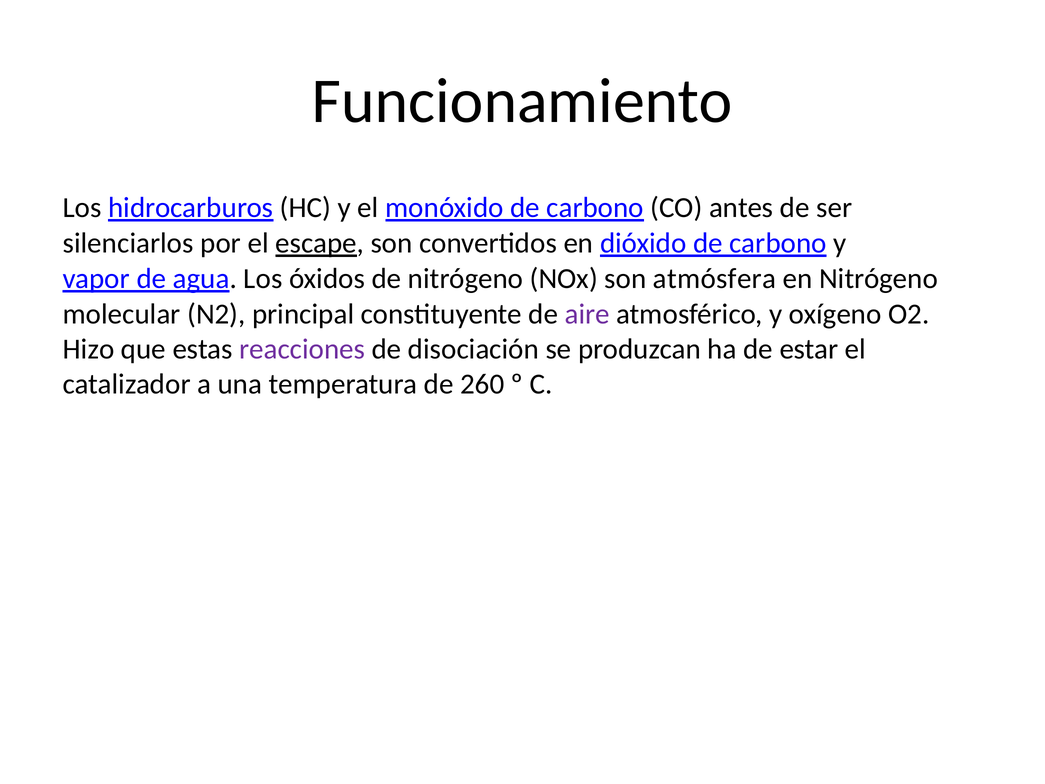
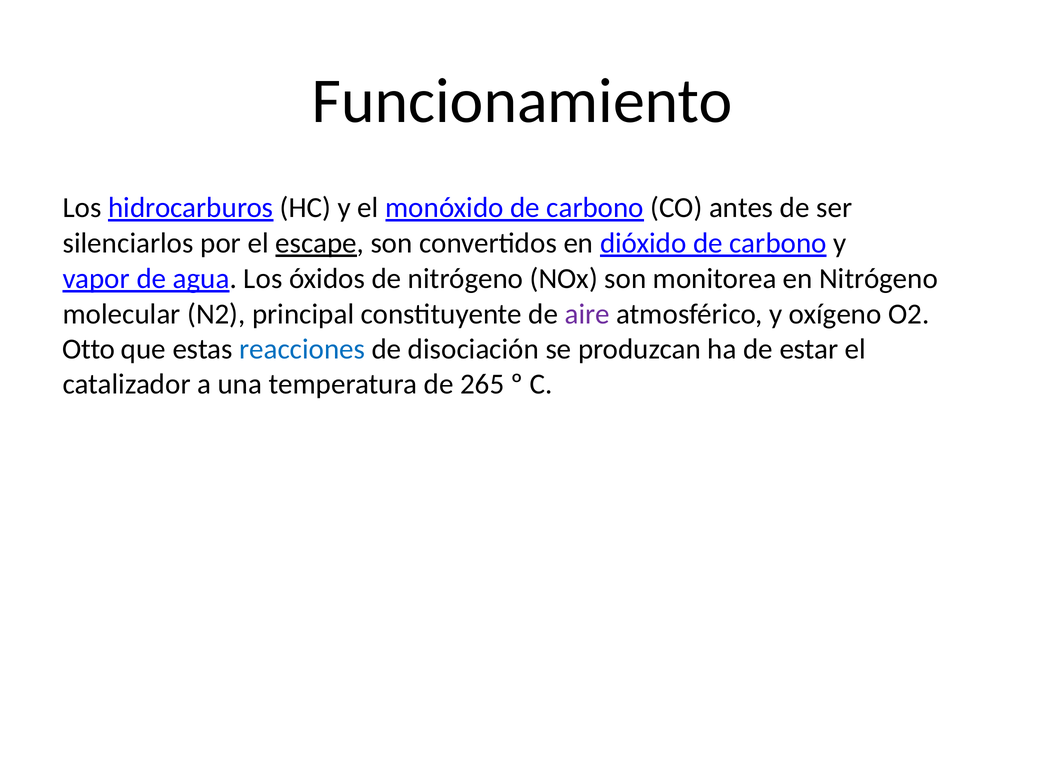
atmósfera: atmósfera -> monitorea
Hizo: Hizo -> Otto
reacciones colour: purple -> blue
260: 260 -> 265
